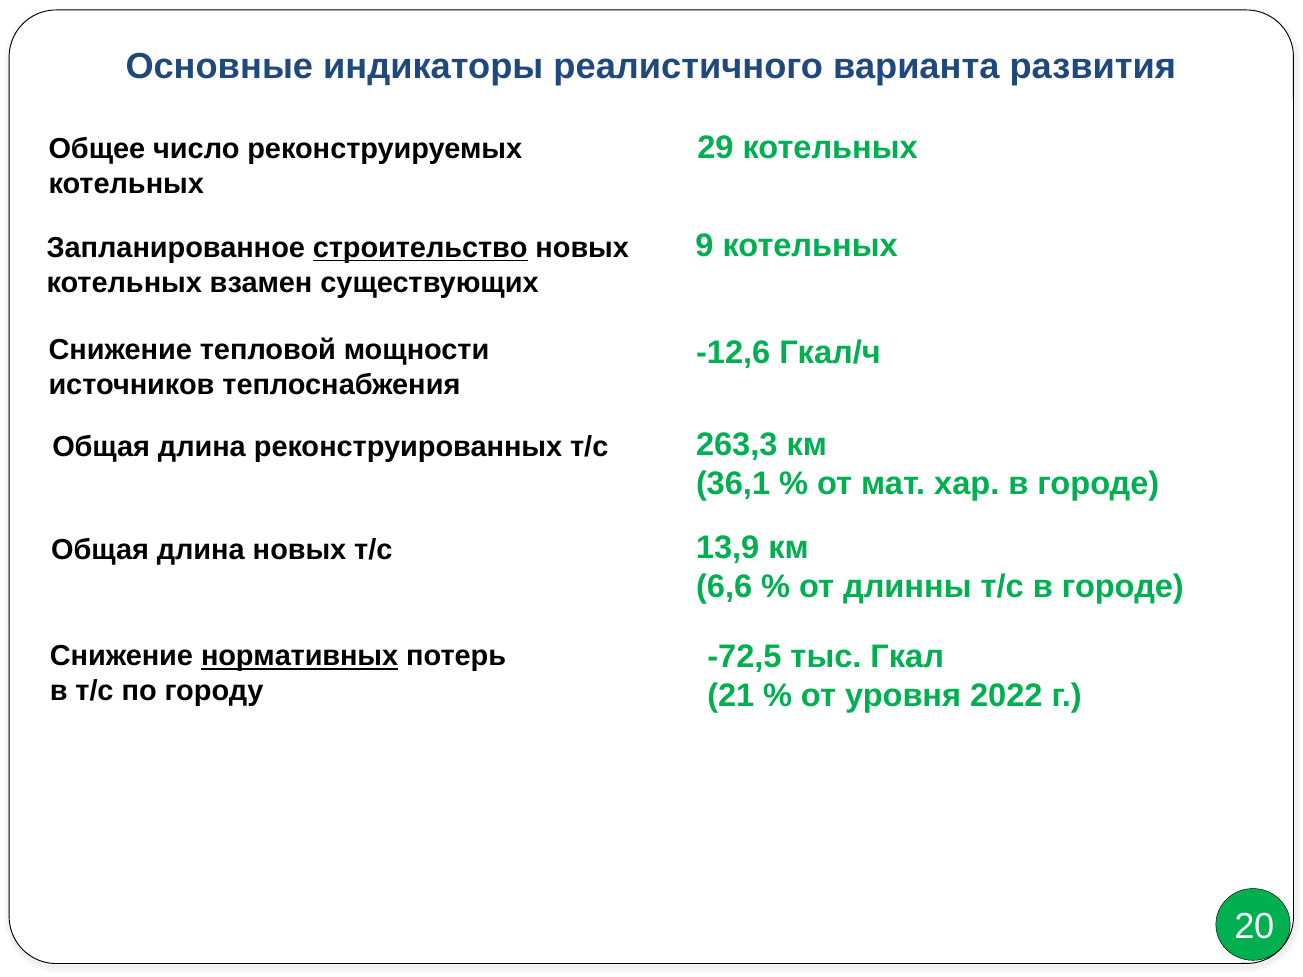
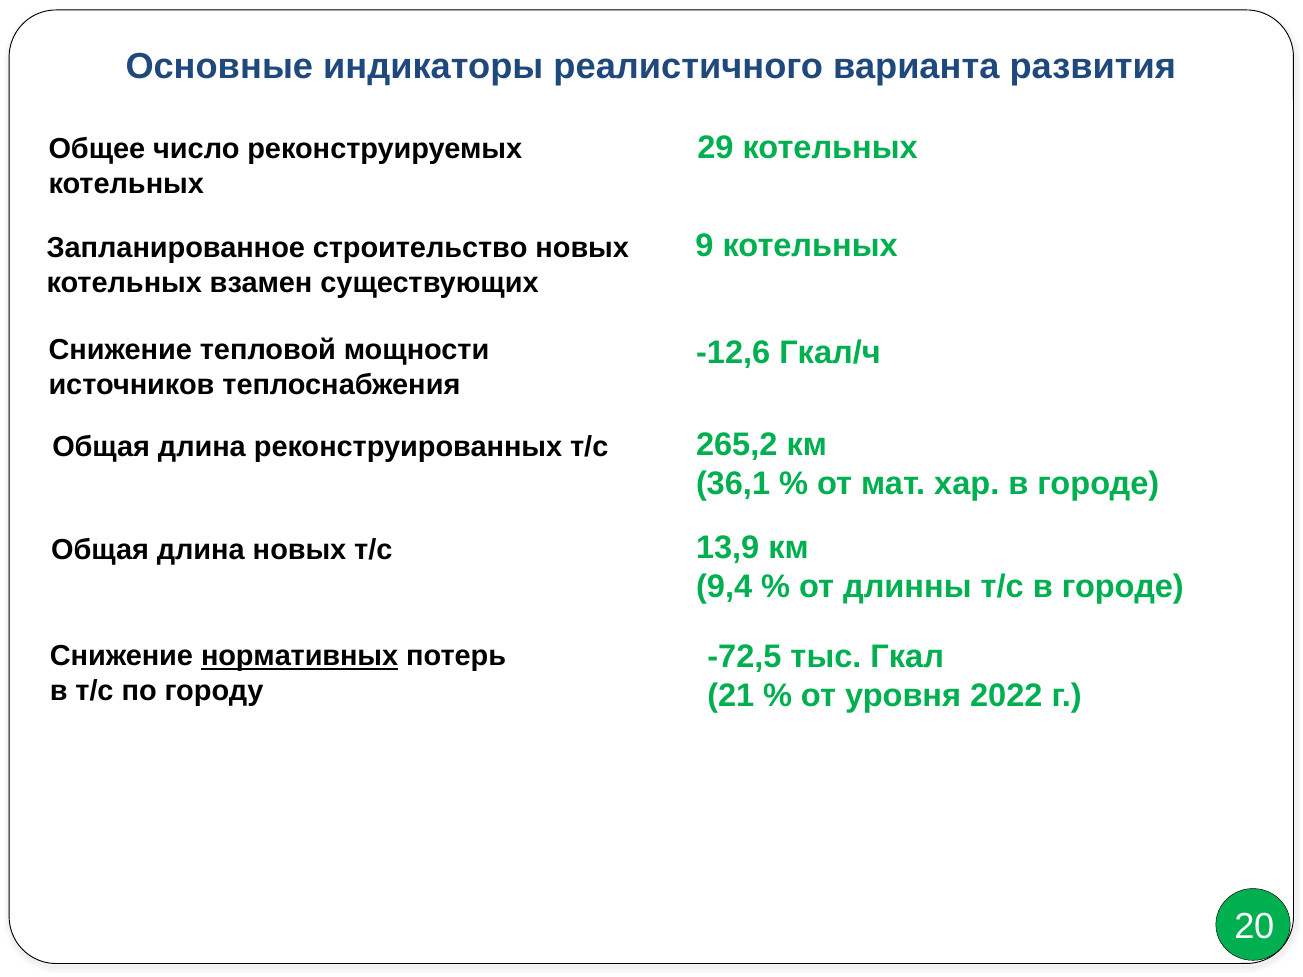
строительство underline: present -> none
263,3: 263,3 -> 265,2
6,6: 6,6 -> 9,4
